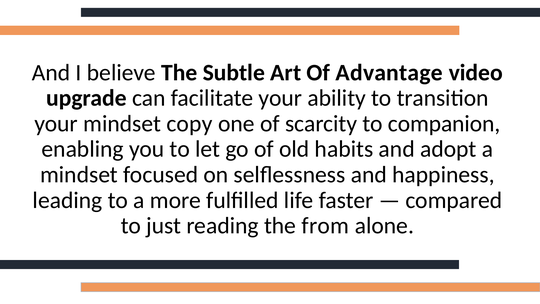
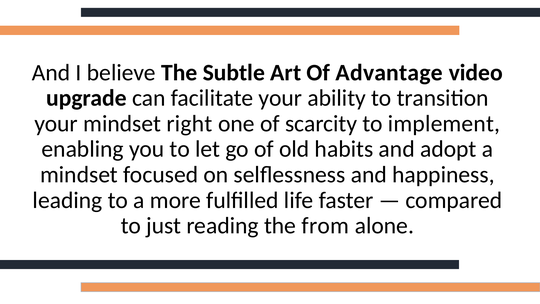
copy: copy -> right
companion: companion -> implement
